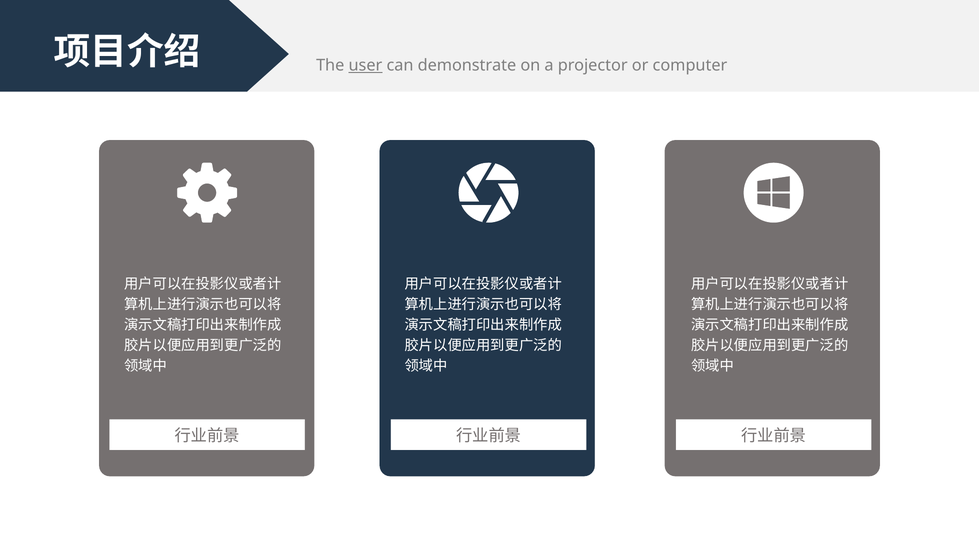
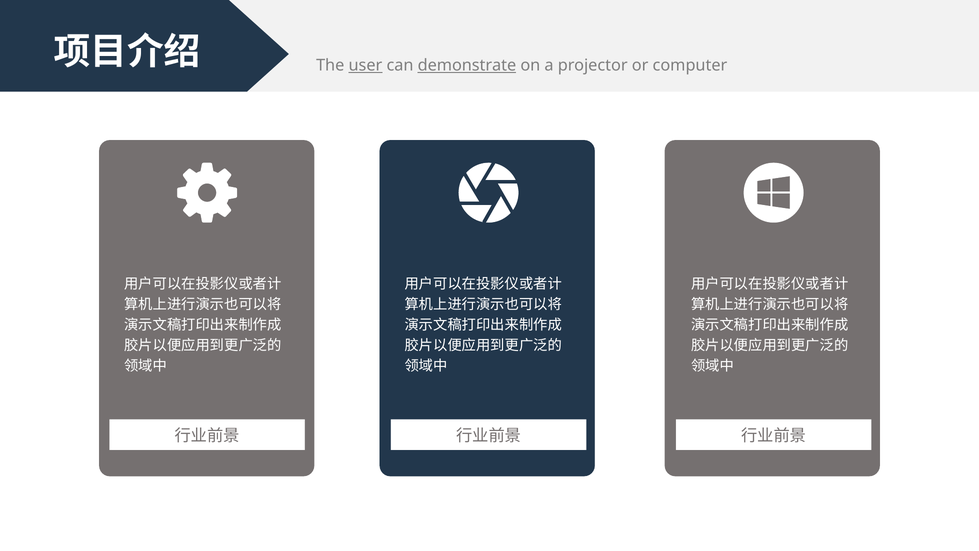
demonstrate underline: none -> present
